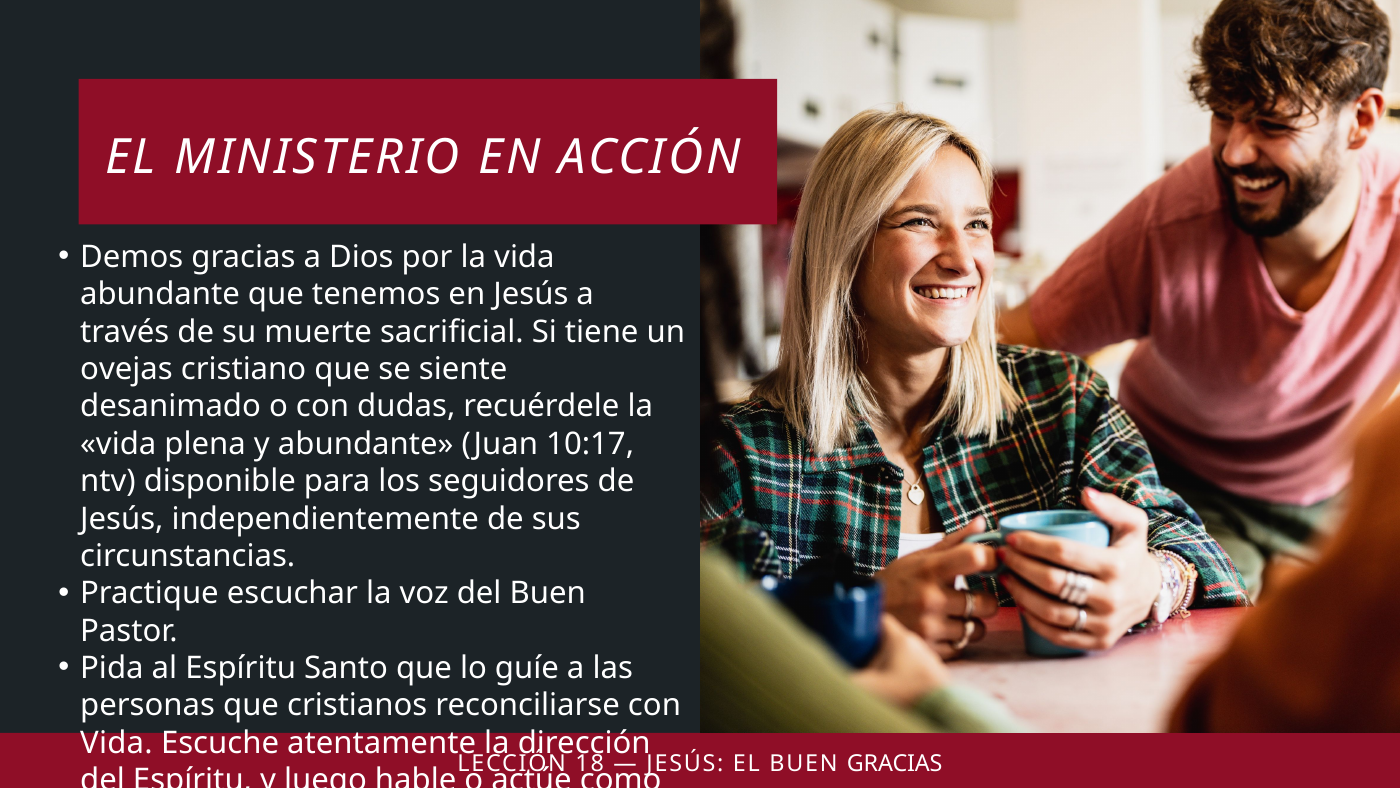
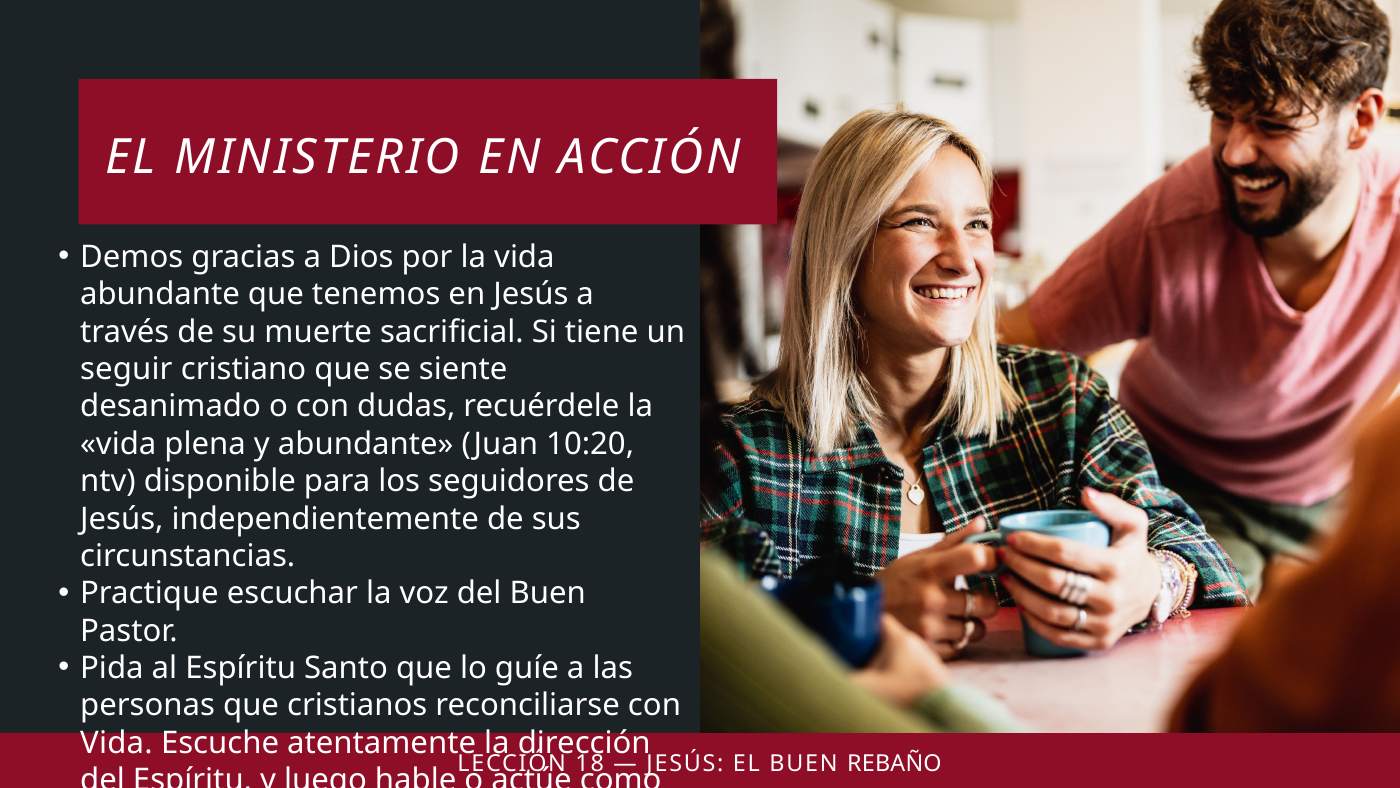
ovejas: ovejas -> seguir
10:17: 10:17 -> 10:20
BUEN GRACIAS: GRACIAS -> REBAÑO
